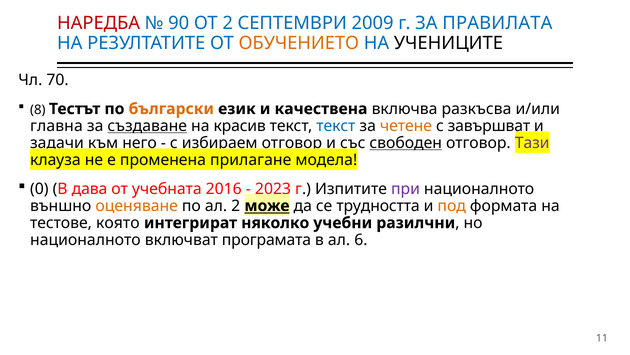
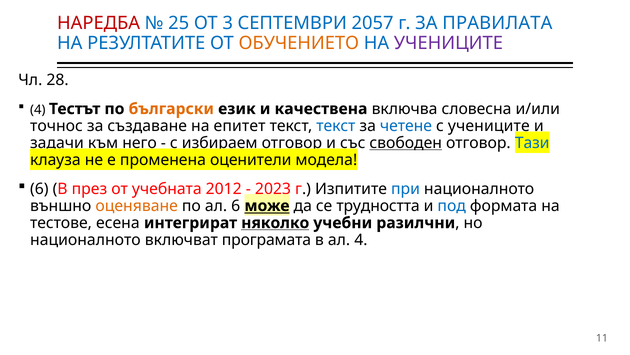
90: 90 -> 25
ОТ 2: 2 -> 3
2009: 2009 -> 2057
УЧЕНИЦИТЕ at (448, 43) colour: black -> purple
70: 70 -> 28
8 at (38, 110): 8 -> 4
разкъсва: разкъсва -> словесна
главна: главна -> точнос
създаване underline: present -> none
красив: красив -> епитет
четене colour: orange -> blue
с завършват: завършват -> учениците
Тази colour: purple -> blue
прилагане: прилагане -> оценители
0 at (39, 189): 0 -> 6
дава: дава -> през
2016: 2016 -> 2012
при colour: purple -> blue
ал 2: 2 -> 6
под colour: orange -> blue
която: която -> есена
няколко underline: none -> present
ал 6: 6 -> 4
